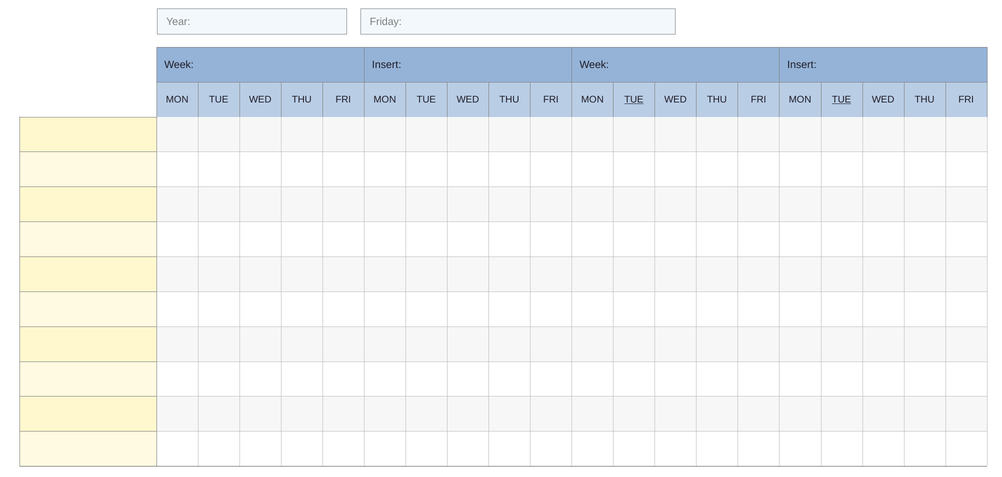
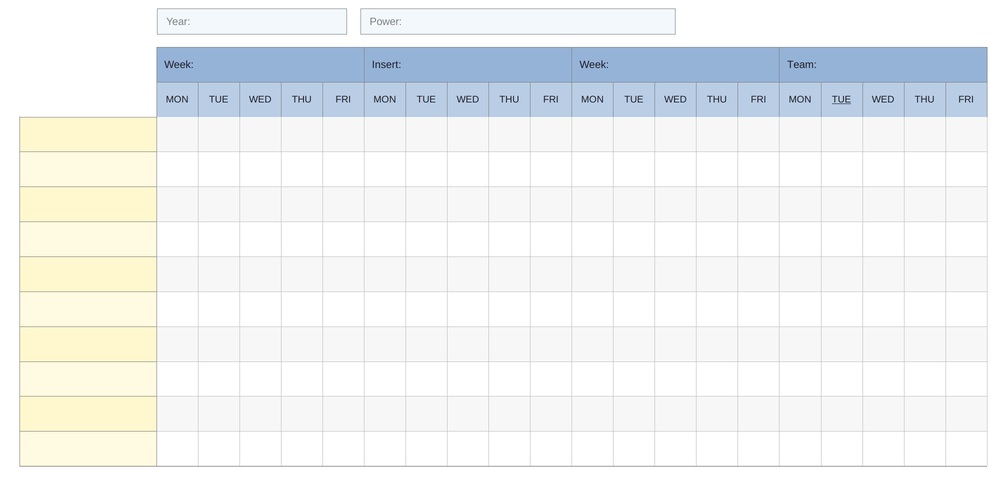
Friday: Friday -> Power
Insert at (802, 65): Insert -> Team
TUE at (634, 99) underline: present -> none
